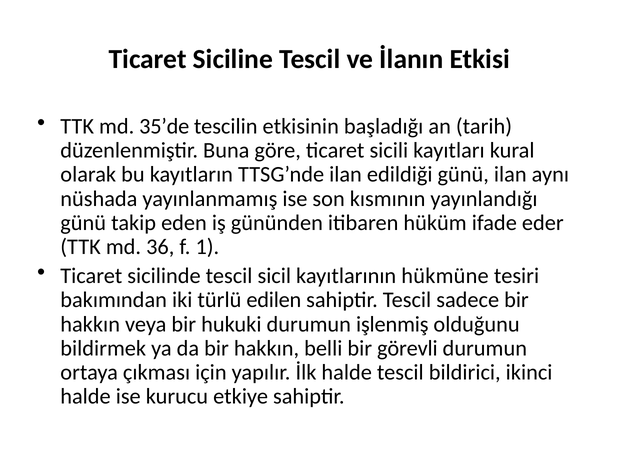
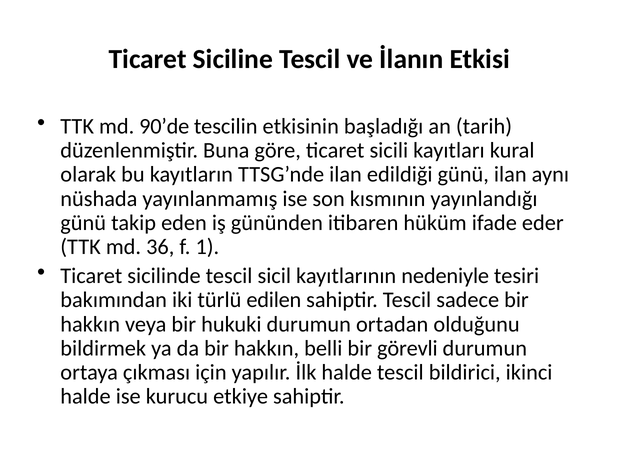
35’de: 35’de -> 90’de
hükmüne: hükmüne -> nedeniyle
işlenmiş: işlenmiş -> ortadan
